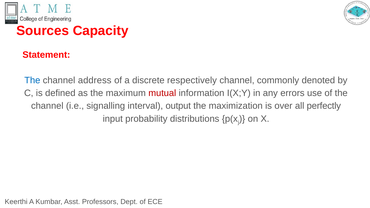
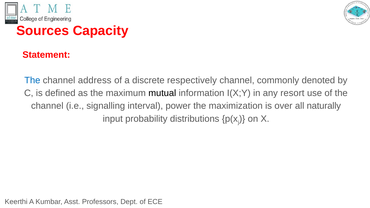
mutual colour: red -> black
errors: errors -> resort
output: output -> power
perfectly: perfectly -> naturally
